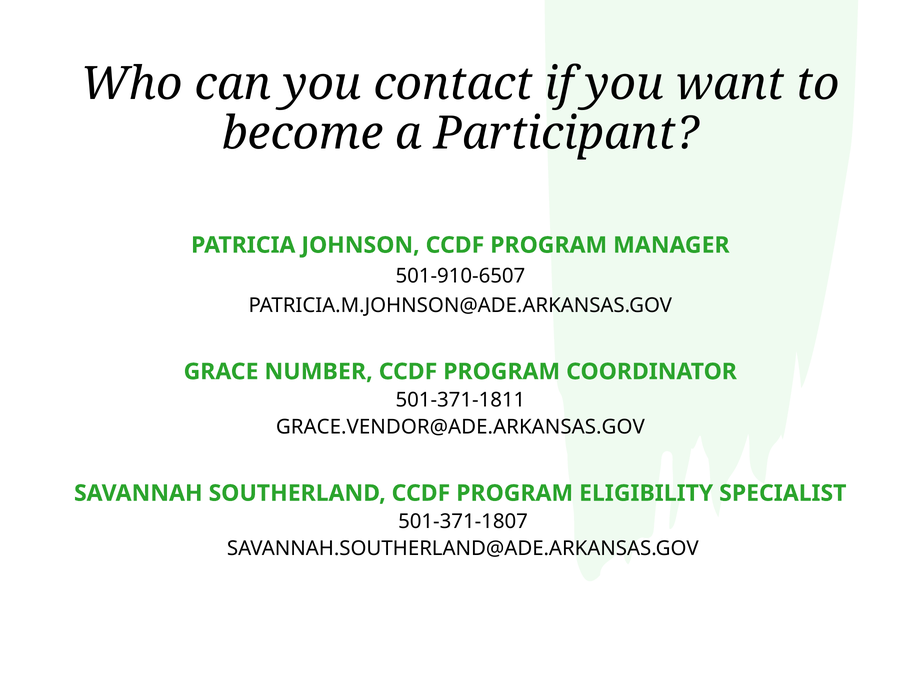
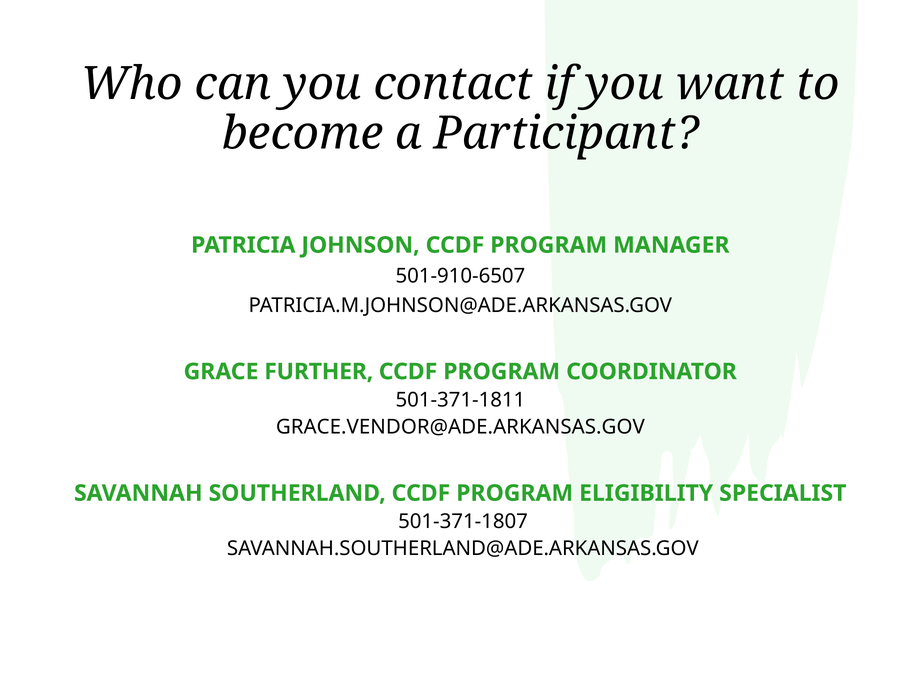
NUMBER: NUMBER -> FURTHER
